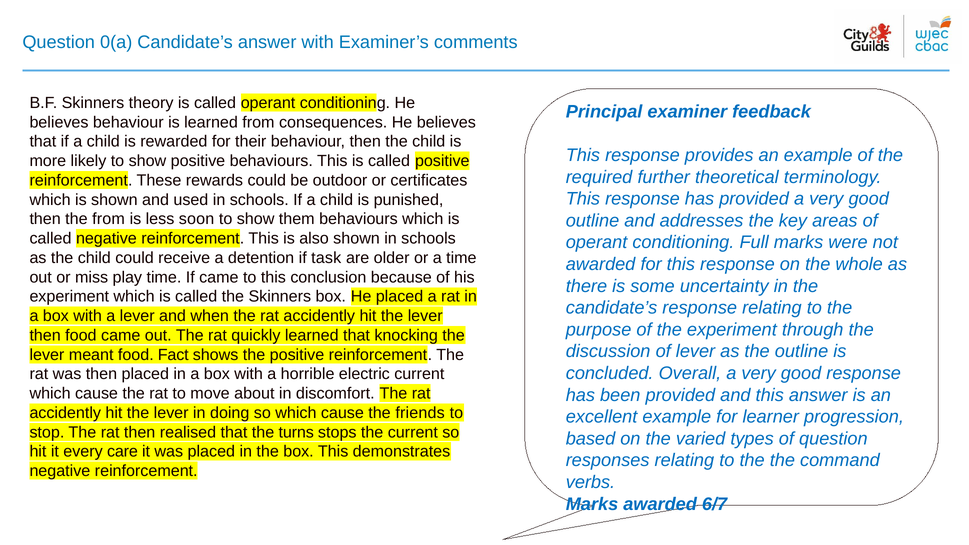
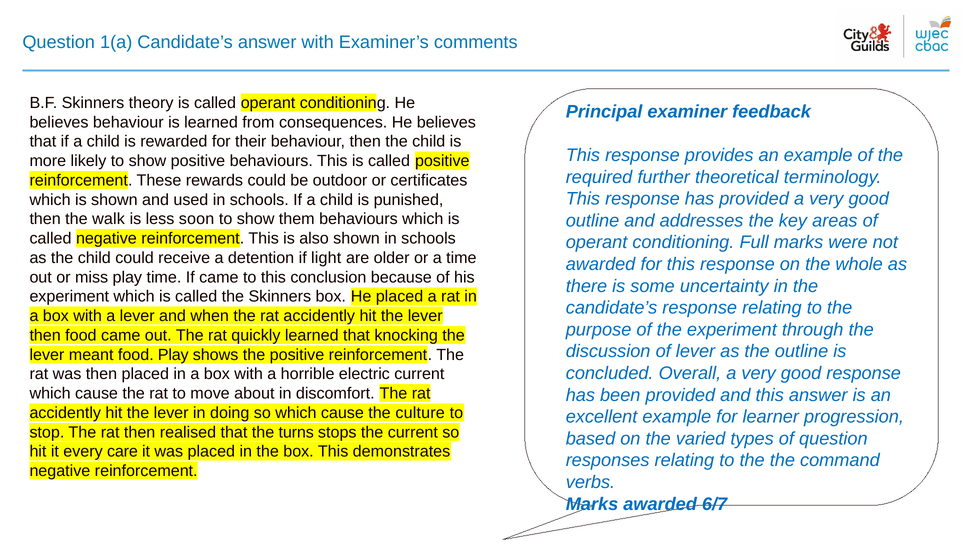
0(a: 0(a -> 1(a
the from: from -> walk
task: task -> light
food Fact: Fact -> Play
friends: friends -> culture
